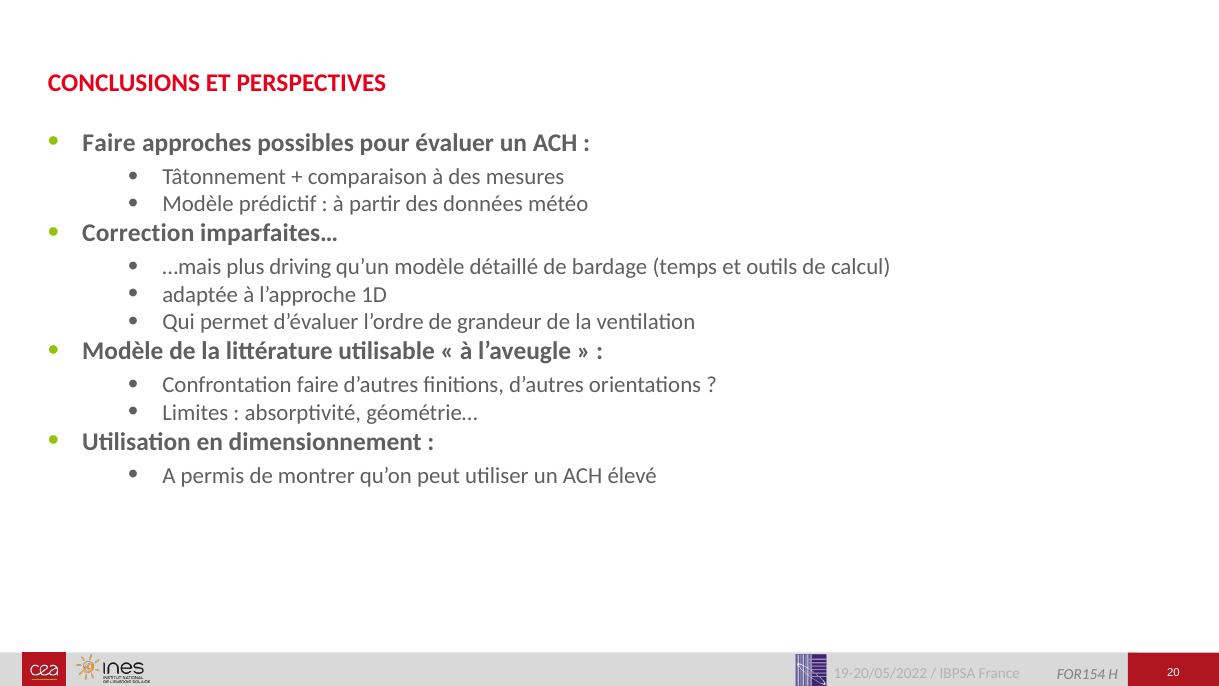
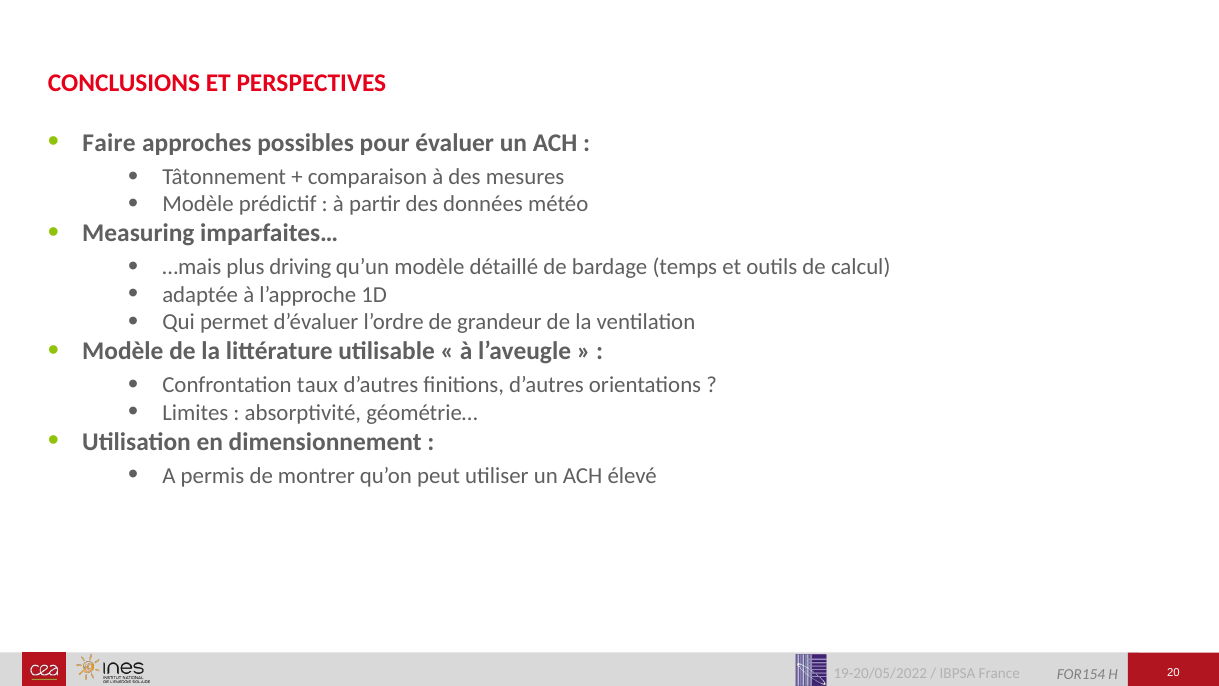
Correction: Correction -> Measuring
Confrontation faire: faire -> taux
